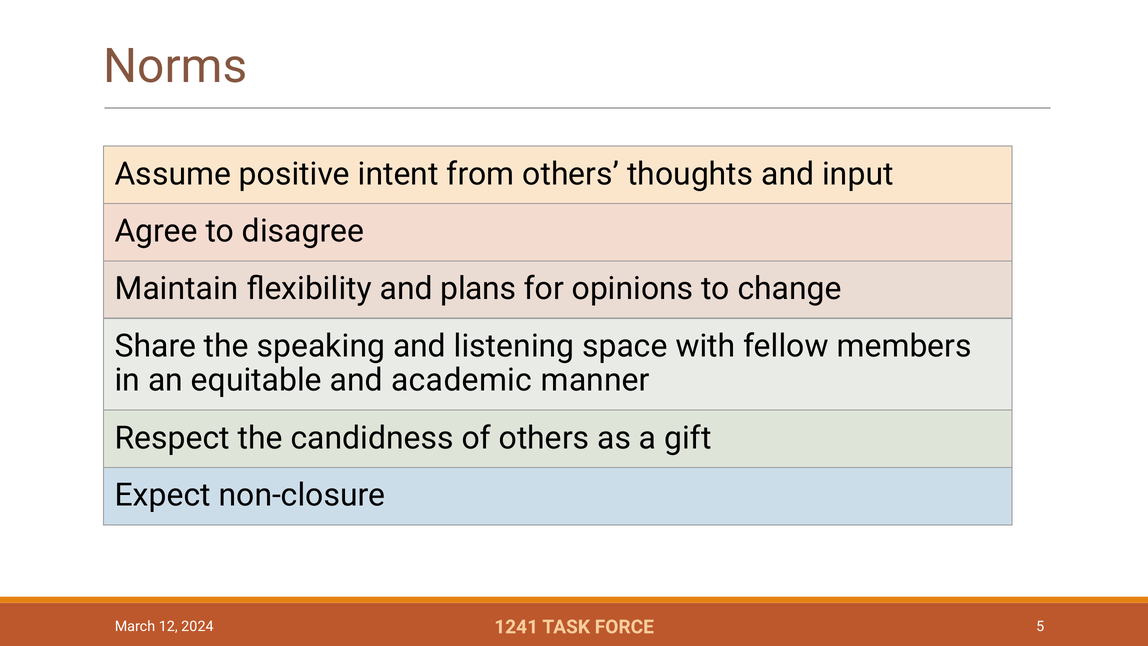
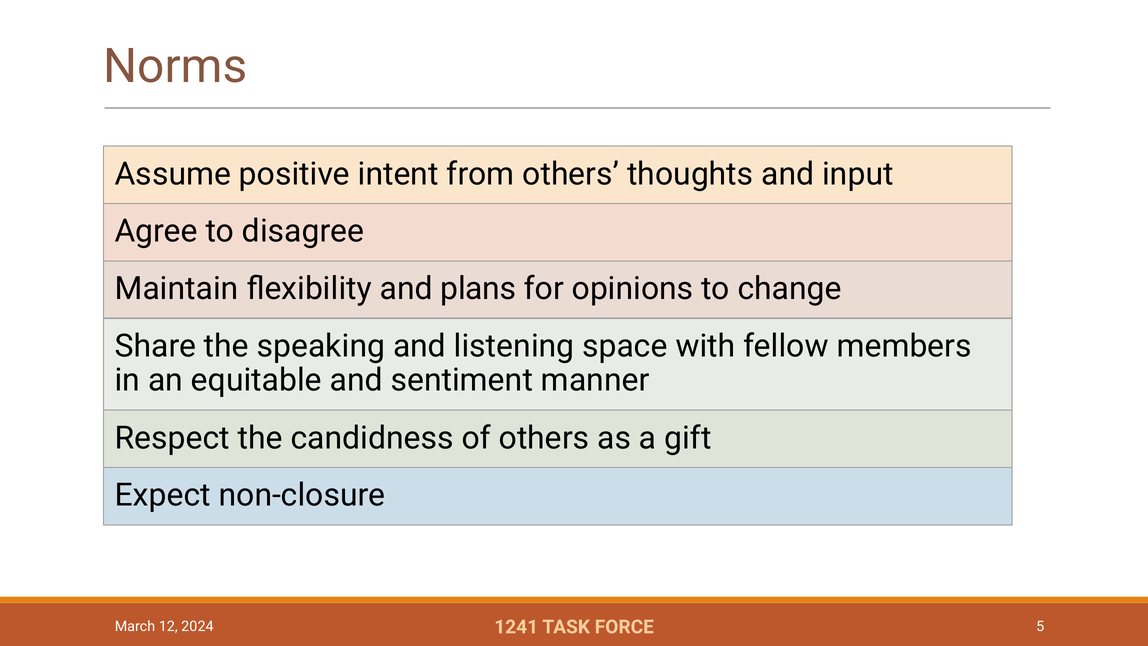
academic: academic -> sentiment
